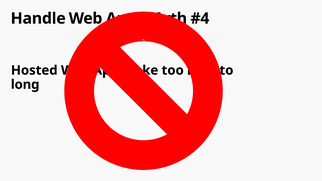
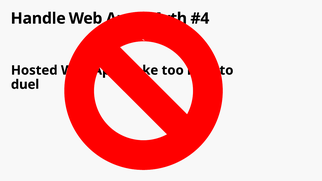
long at (25, 85): long -> duel
